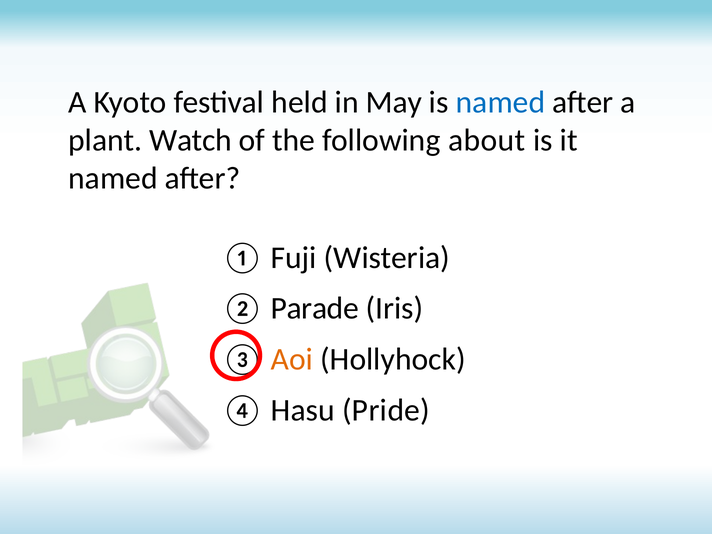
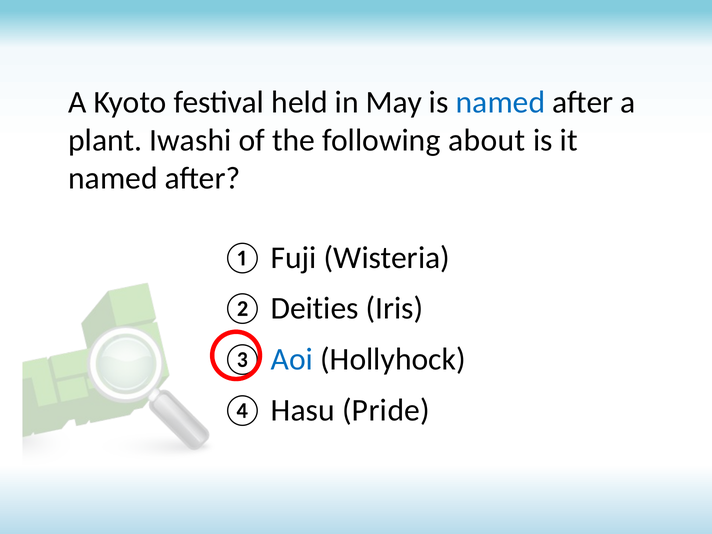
Watch: Watch -> Iwashi
Parade: Parade -> Deities
Aoi colour: orange -> blue
